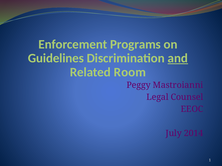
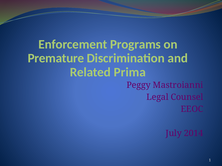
Guidelines: Guidelines -> Premature
and underline: present -> none
Room: Room -> Prima
